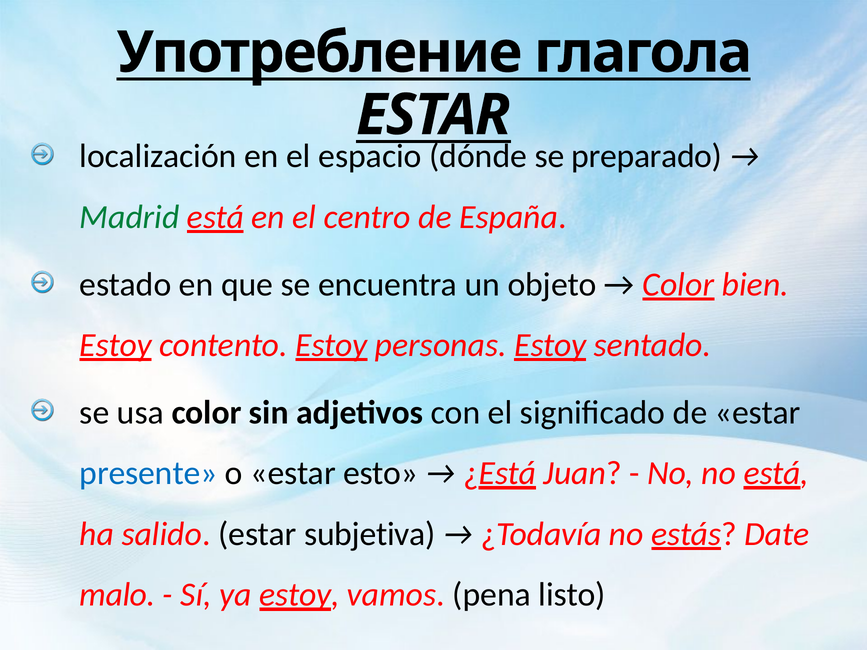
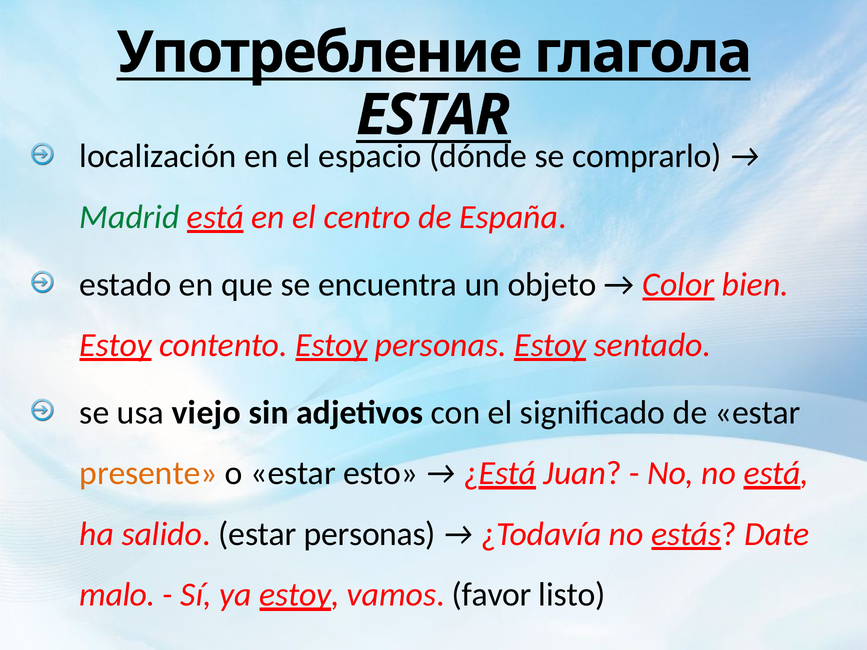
preparado: preparado -> comprarlo
usa color: color -> viejo
presente colour: blue -> orange
estar subjetiva: subjetiva -> personas
pena: pena -> favor
